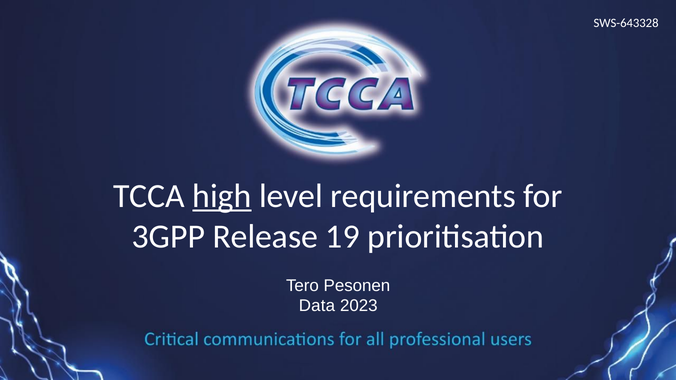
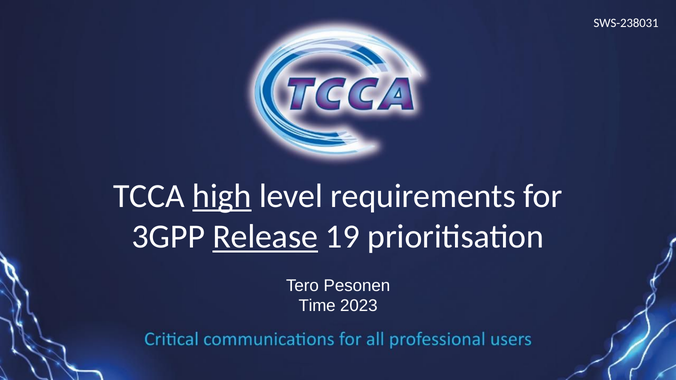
SWS-643328: SWS-643328 -> SWS-238031
Release underline: none -> present
Data: Data -> Time
